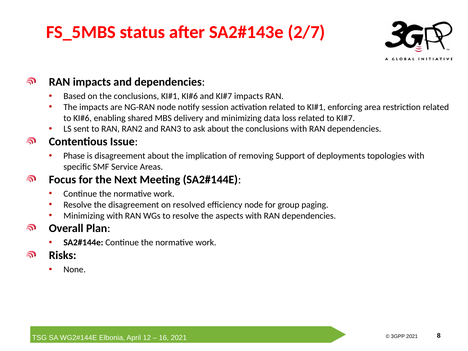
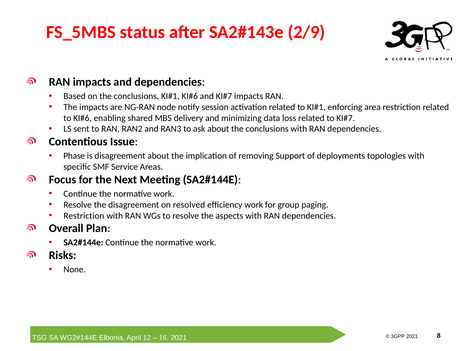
2/7: 2/7 -> 2/9
efficiency node: node -> work
Minimizing at (84, 216): Minimizing -> Restriction
